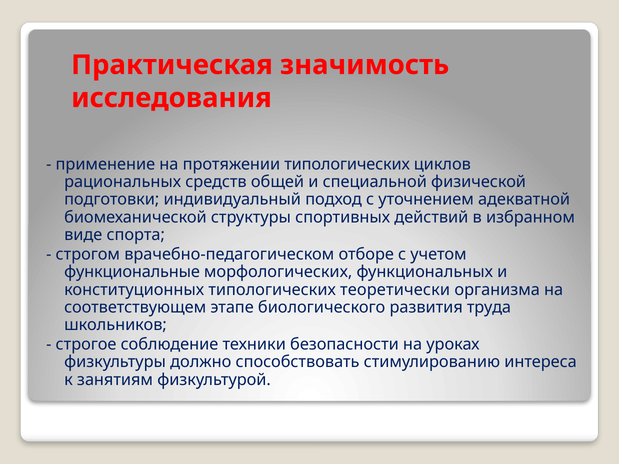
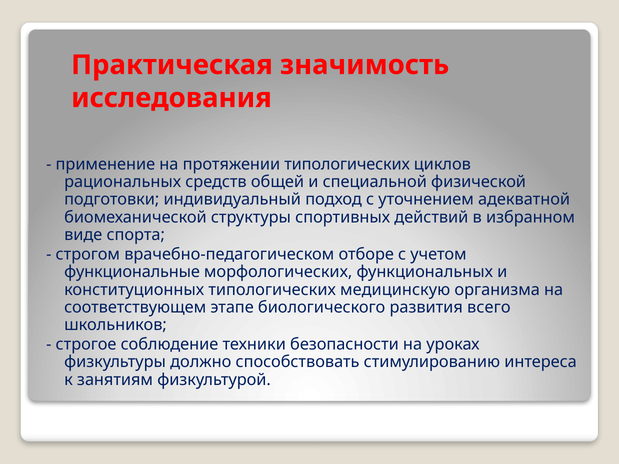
теоретически: теоретически -> медицинскую
труда: труда -> всего
